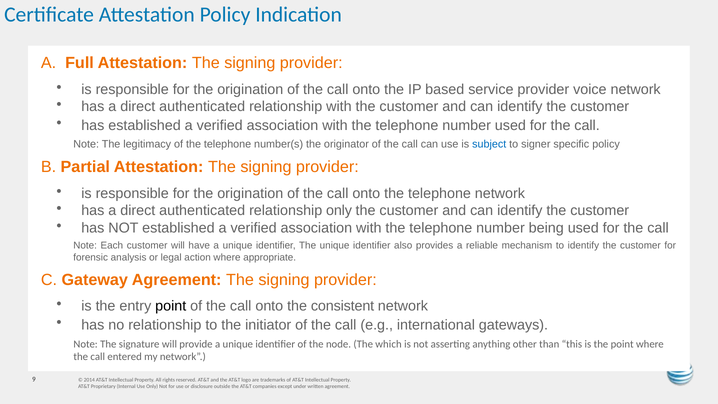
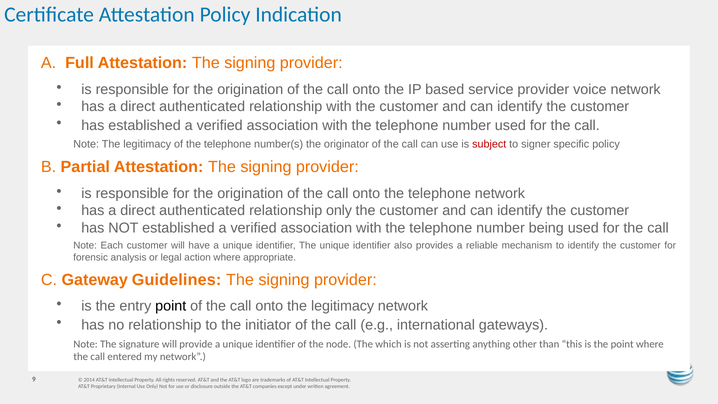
subject colour: blue -> red
Gateway Agreement: Agreement -> Guidelines
onto the consistent: consistent -> legitimacy
